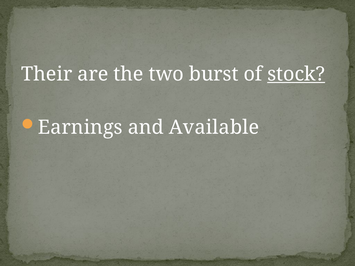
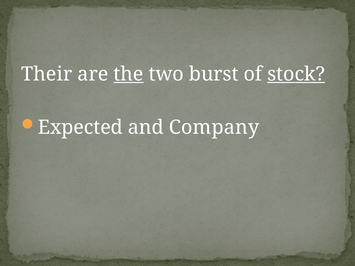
the underline: none -> present
Earnings: Earnings -> Expected
Available: Available -> Company
